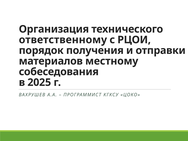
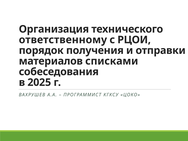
местному: местному -> списками
